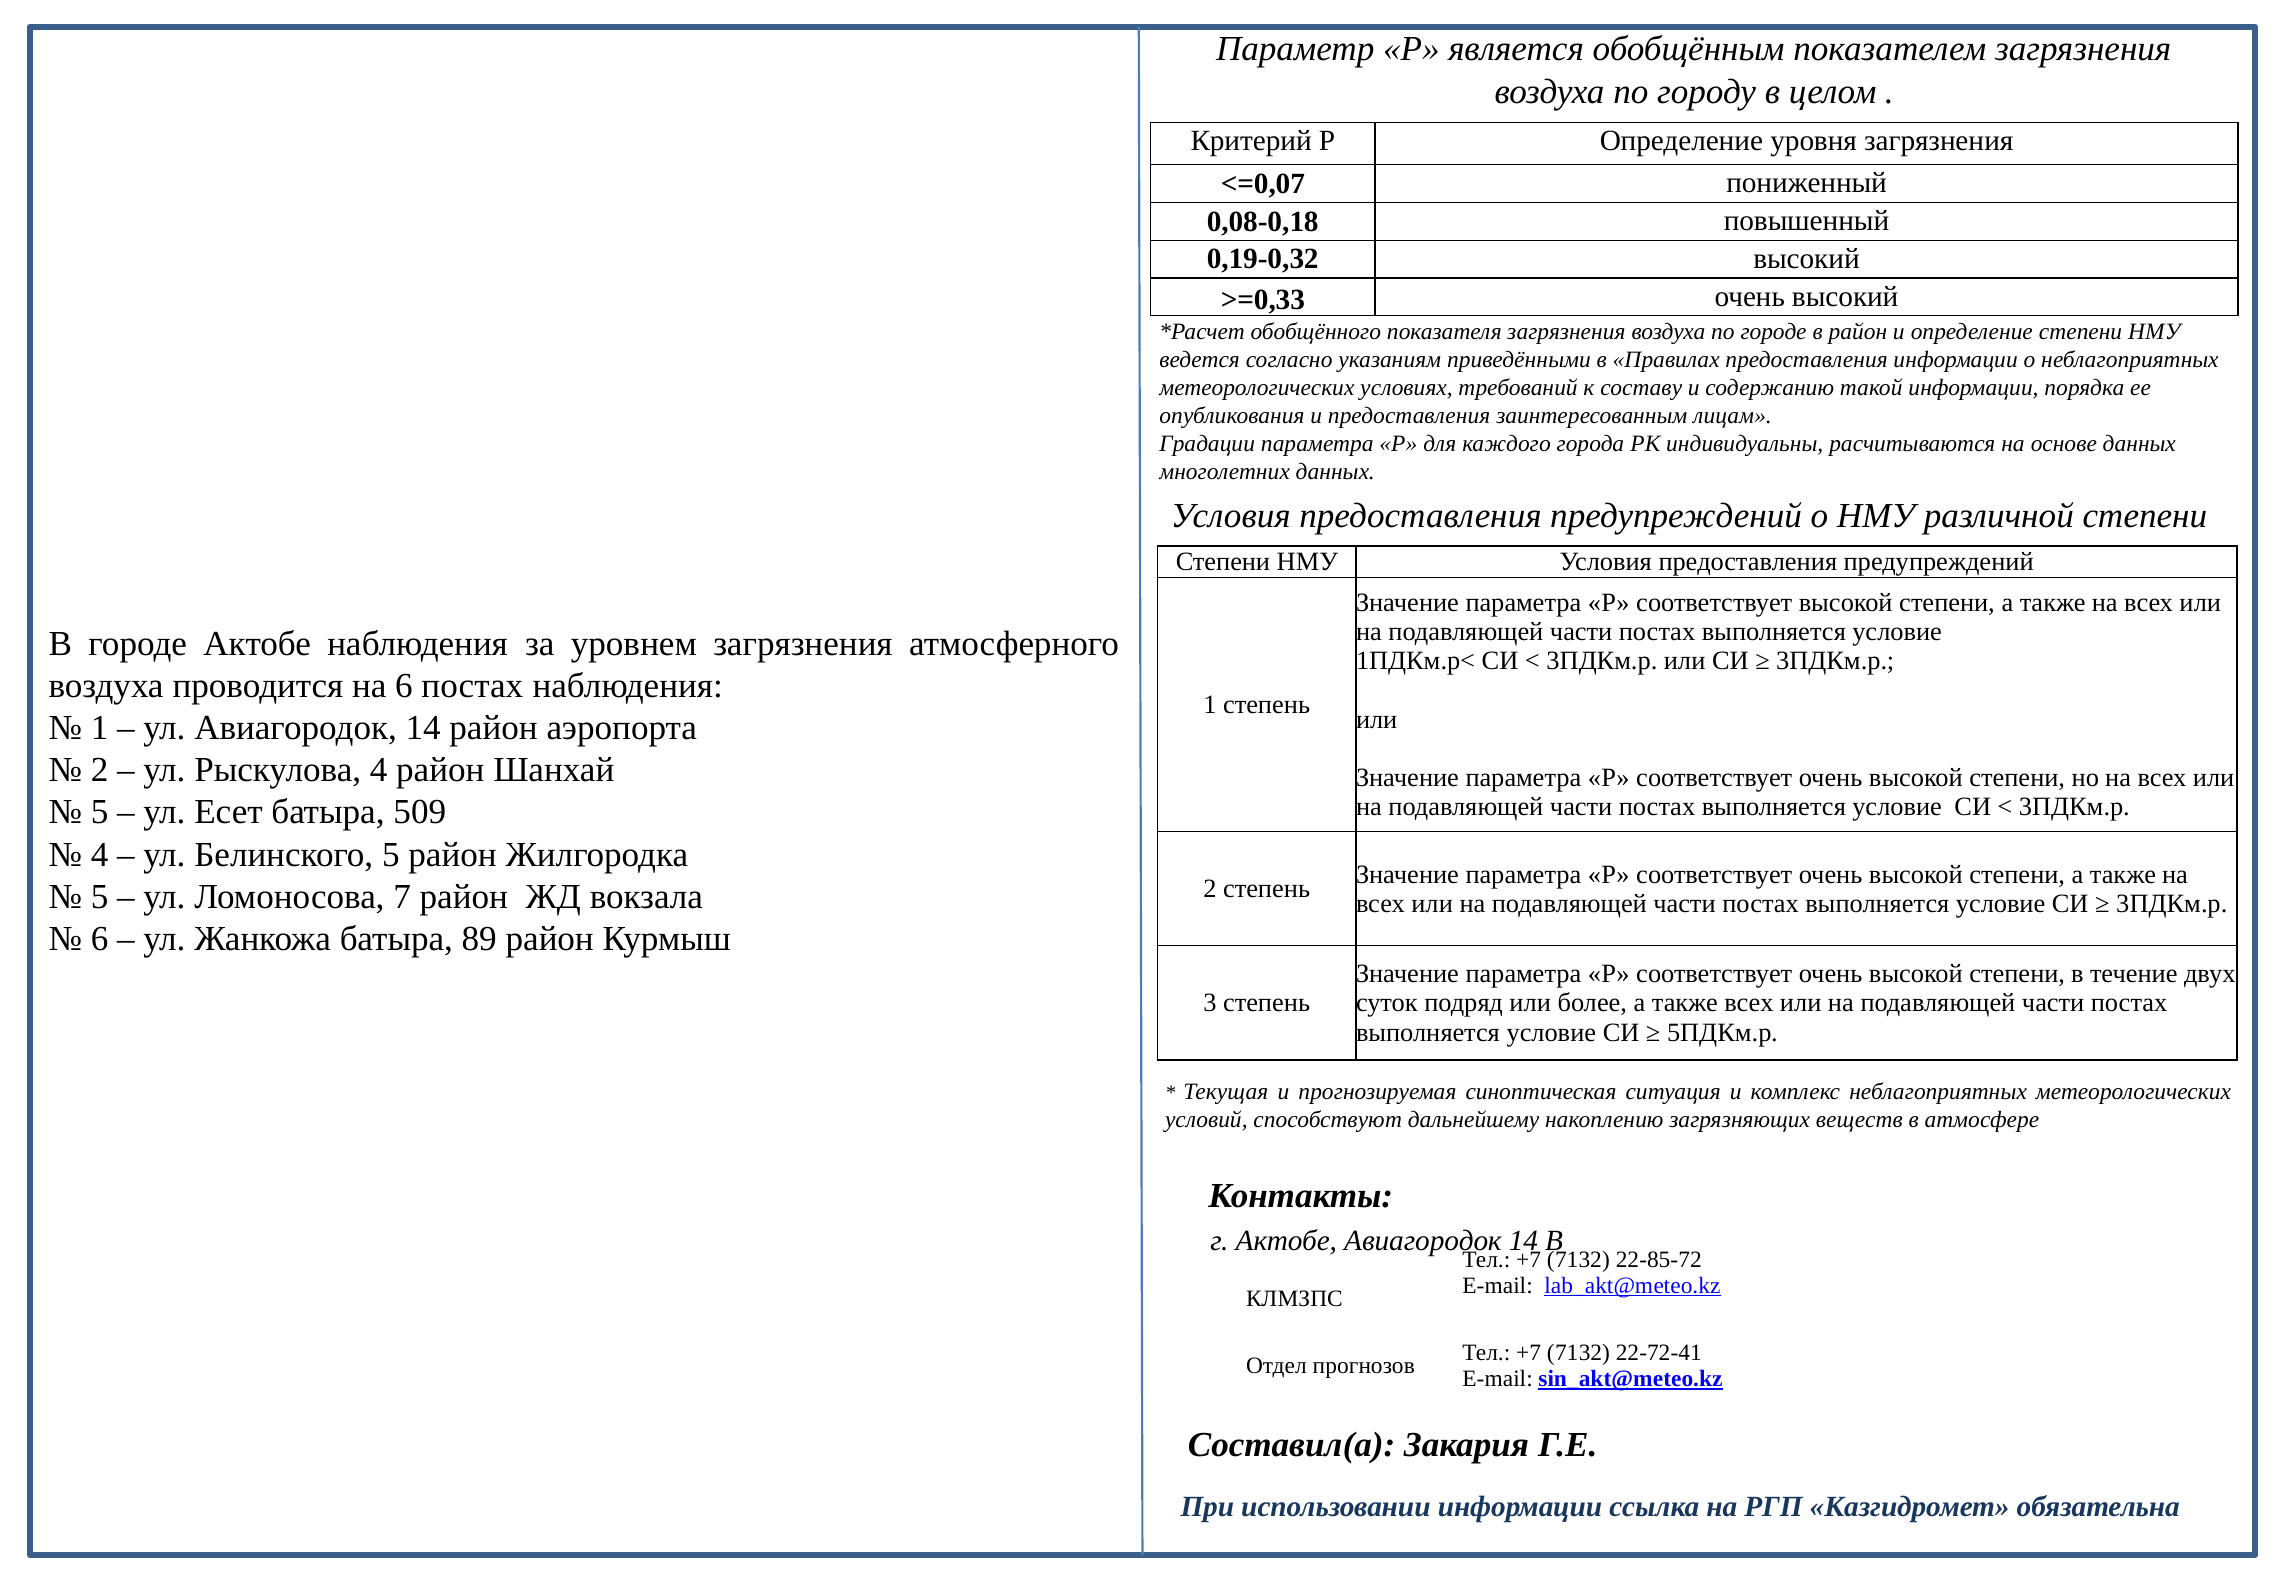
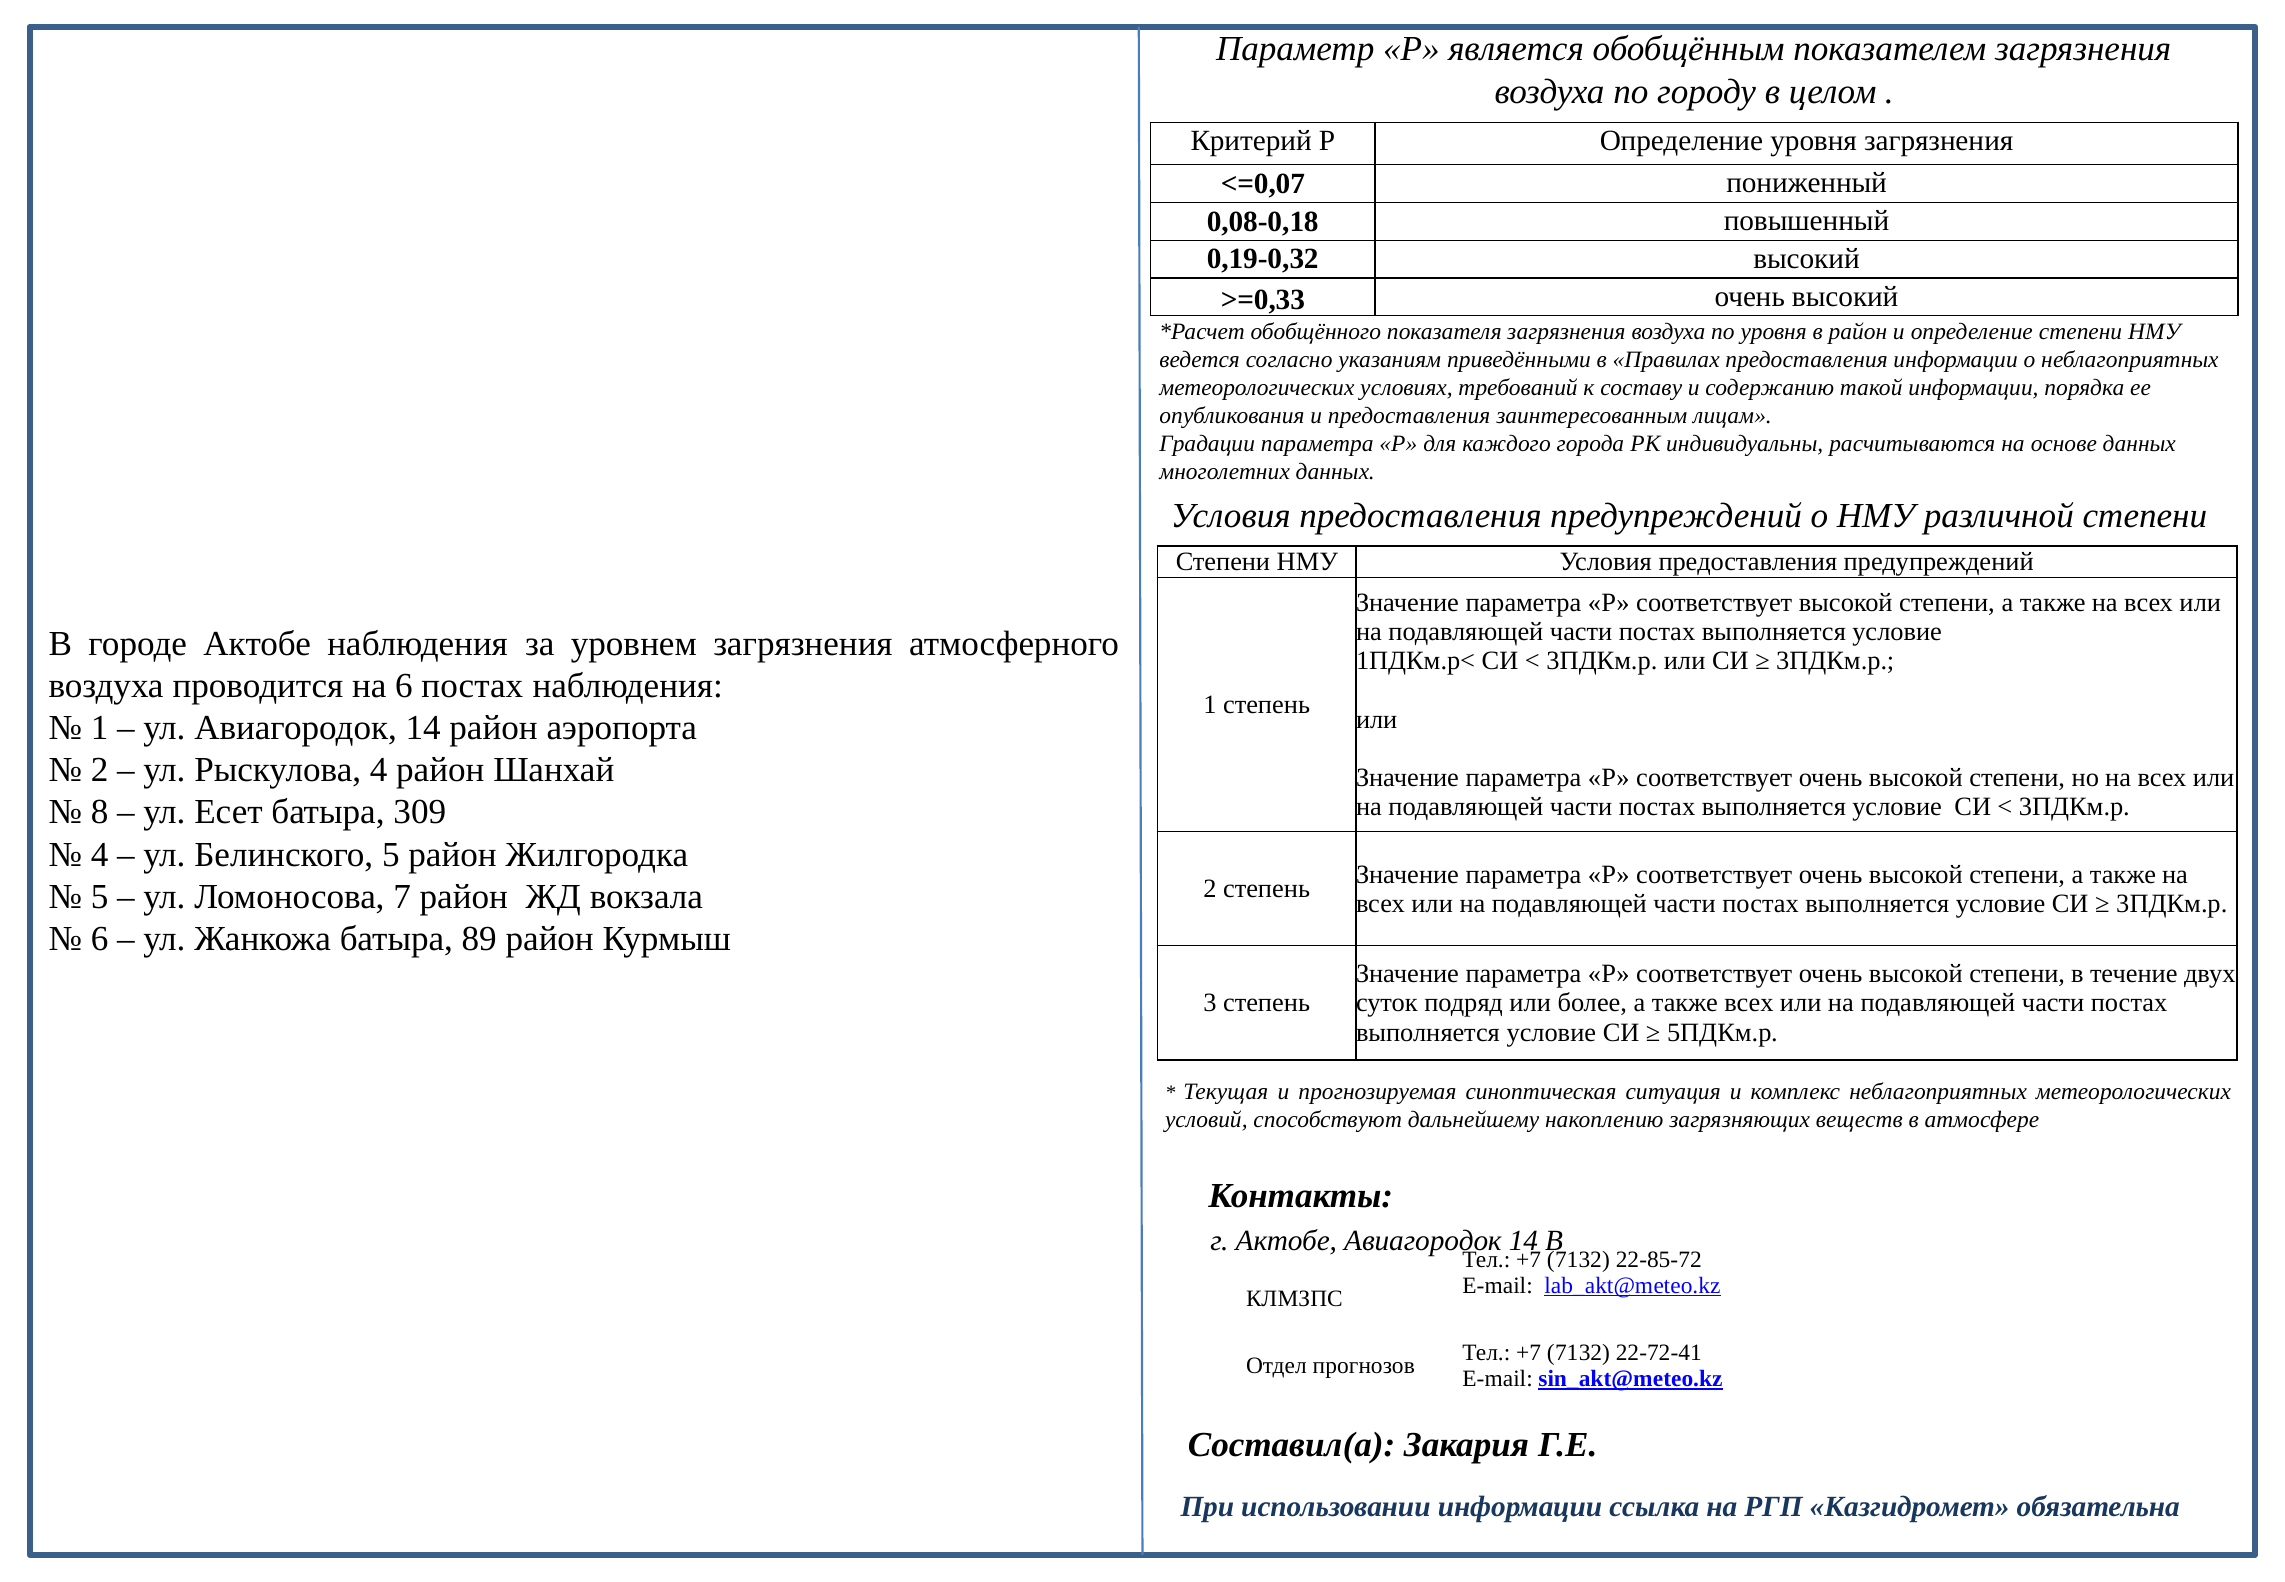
по городе: городе -> уровня
5 at (100, 812): 5 -> 8
509: 509 -> 309
